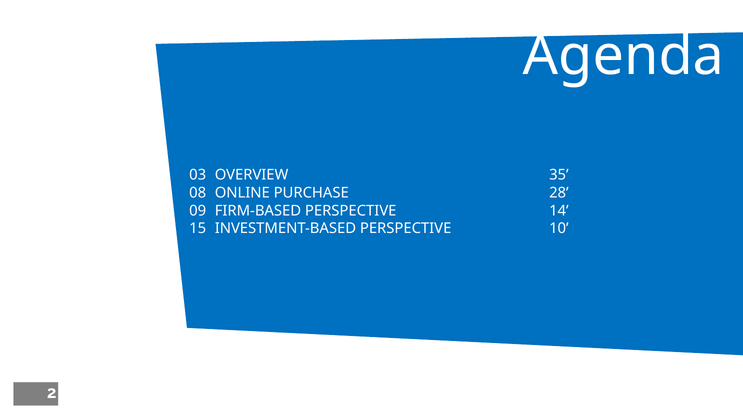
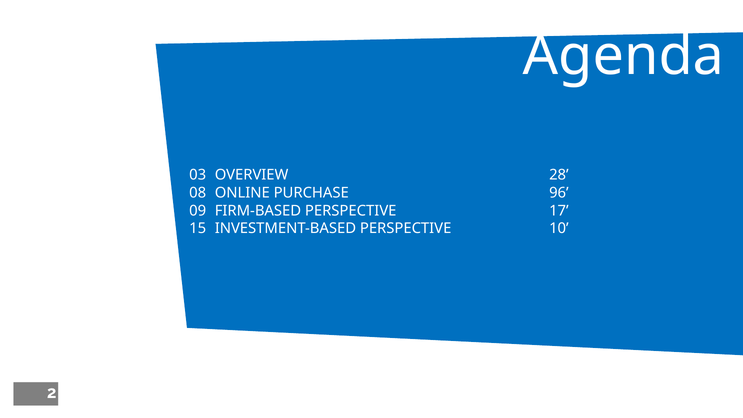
35: 35 -> 28
28: 28 -> 96
14: 14 -> 17
